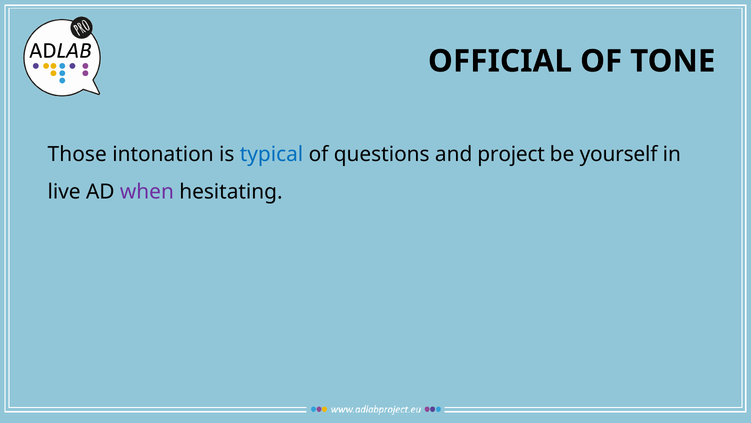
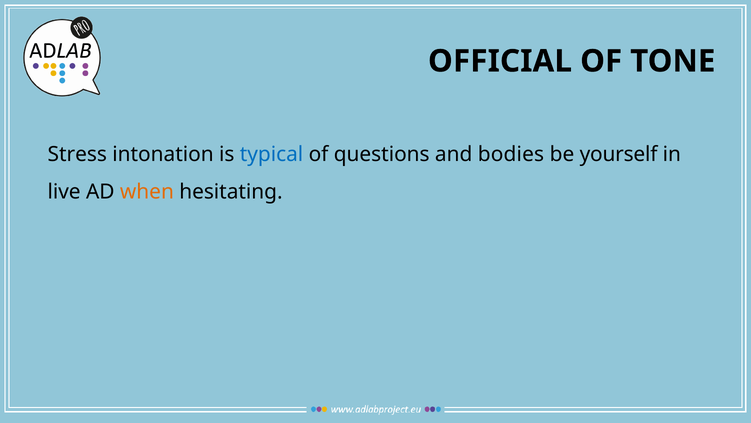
Those: Those -> Stress
project: project -> bodies
when colour: purple -> orange
